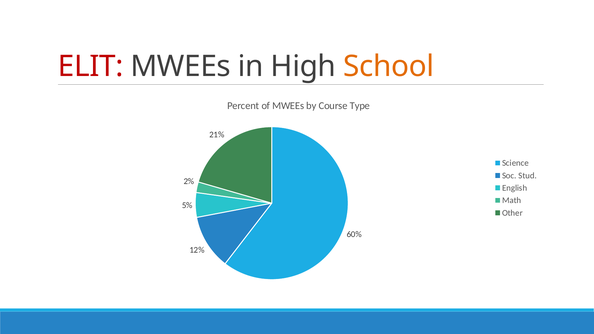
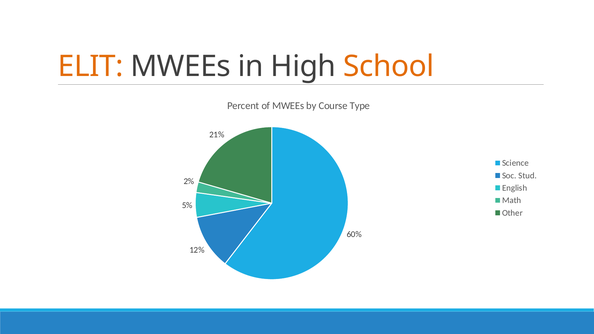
ELIT colour: red -> orange
